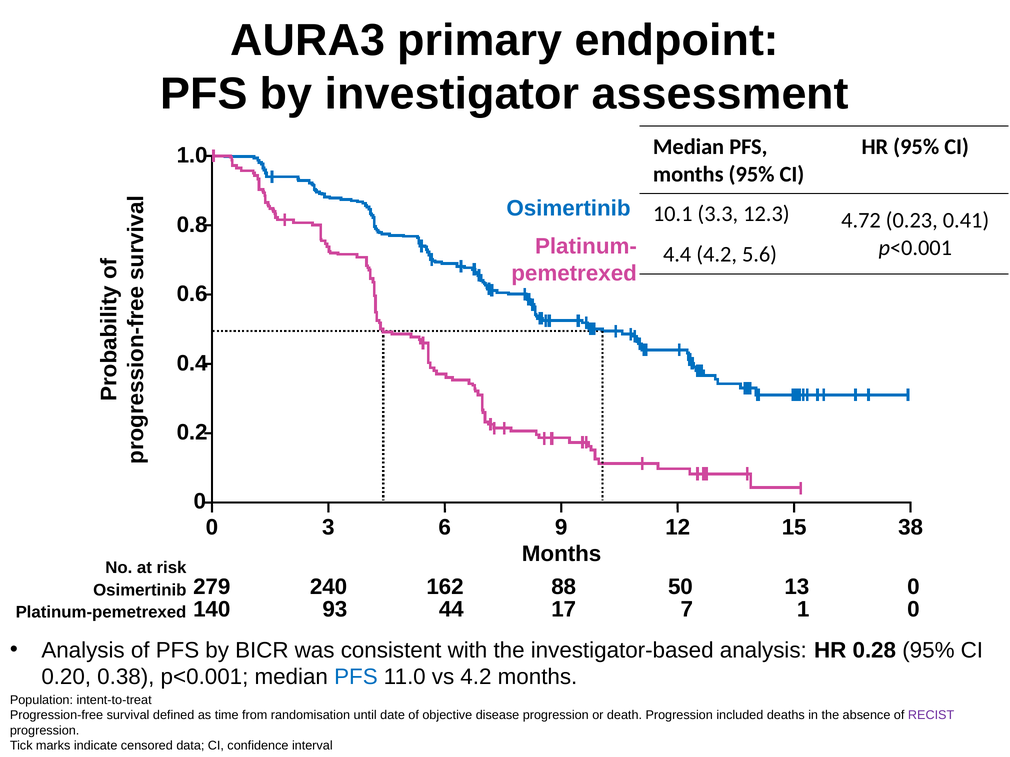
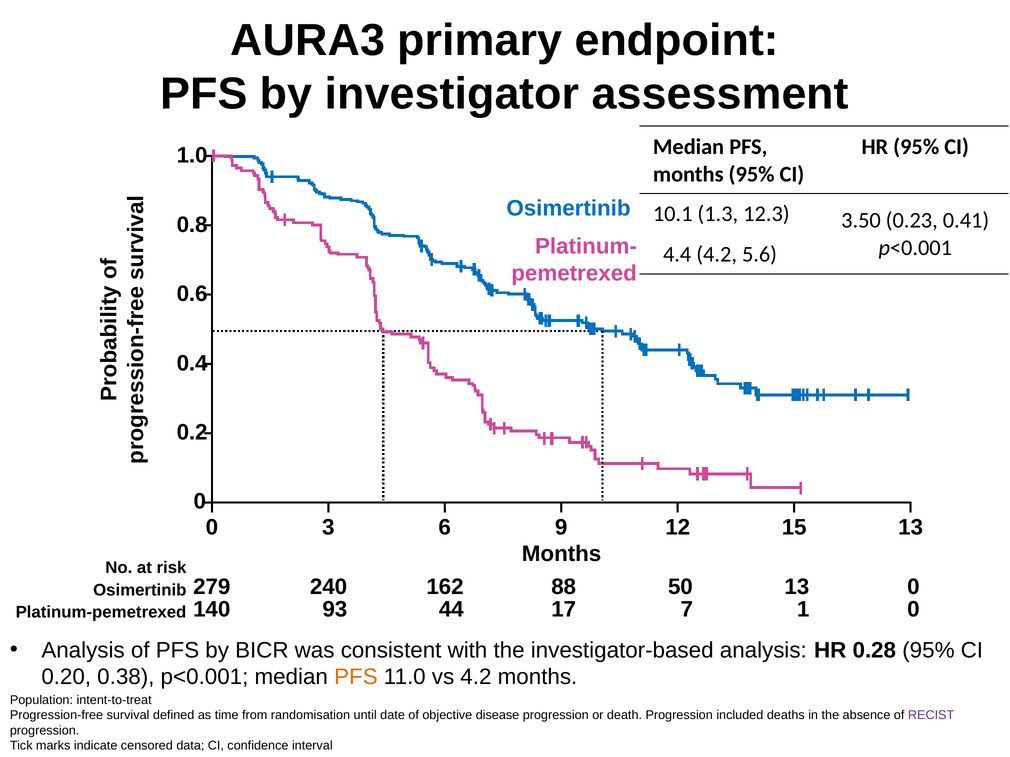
3.3: 3.3 -> 1.3
4.72: 4.72 -> 3.50
15 38: 38 -> 13
PFS at (356, 677) colour: blue -> orange
